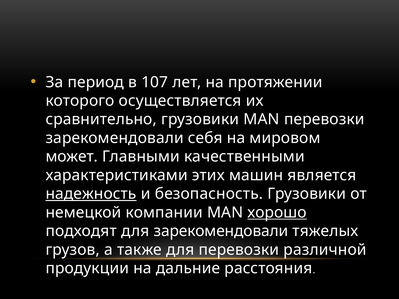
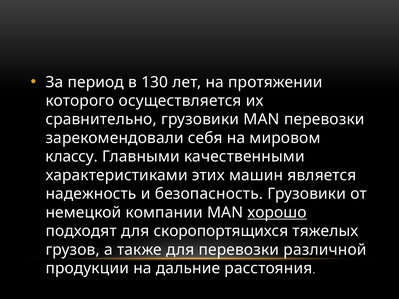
107: 107 -> 130
может: может -> классу
надежность underline: present -> none
для зарекомендовали: зарекомендовали -> скоропортящихся
